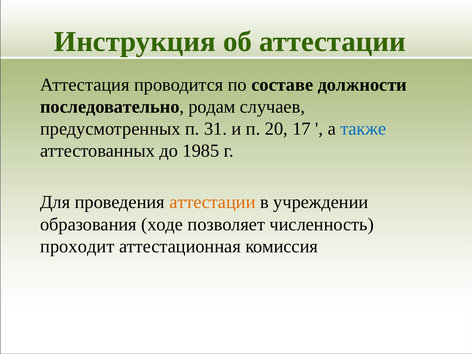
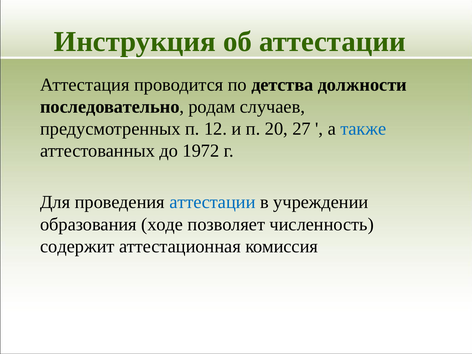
составе: составе -> детства
31: 31 -> 12
17: 17 -> 27
1985: 1985 -> 1972
аттестации at (212, 202) colour: orange -> blue
проходит: проходит -> содержит
